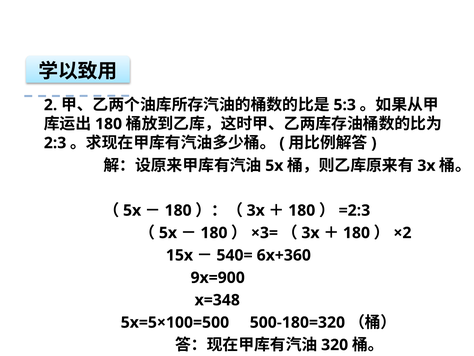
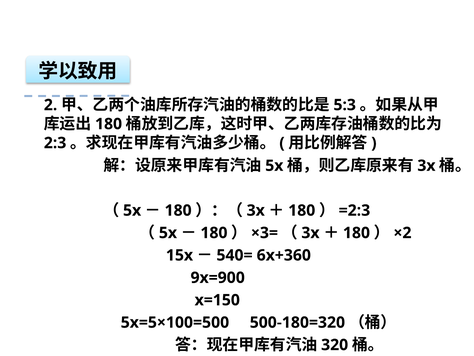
x=348: x=348 -> x=150
